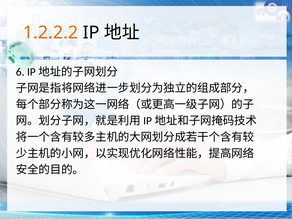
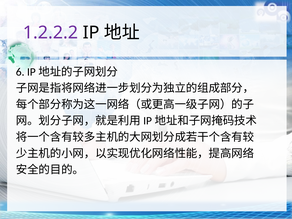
1.2.2.2 colour: orange -> purple
